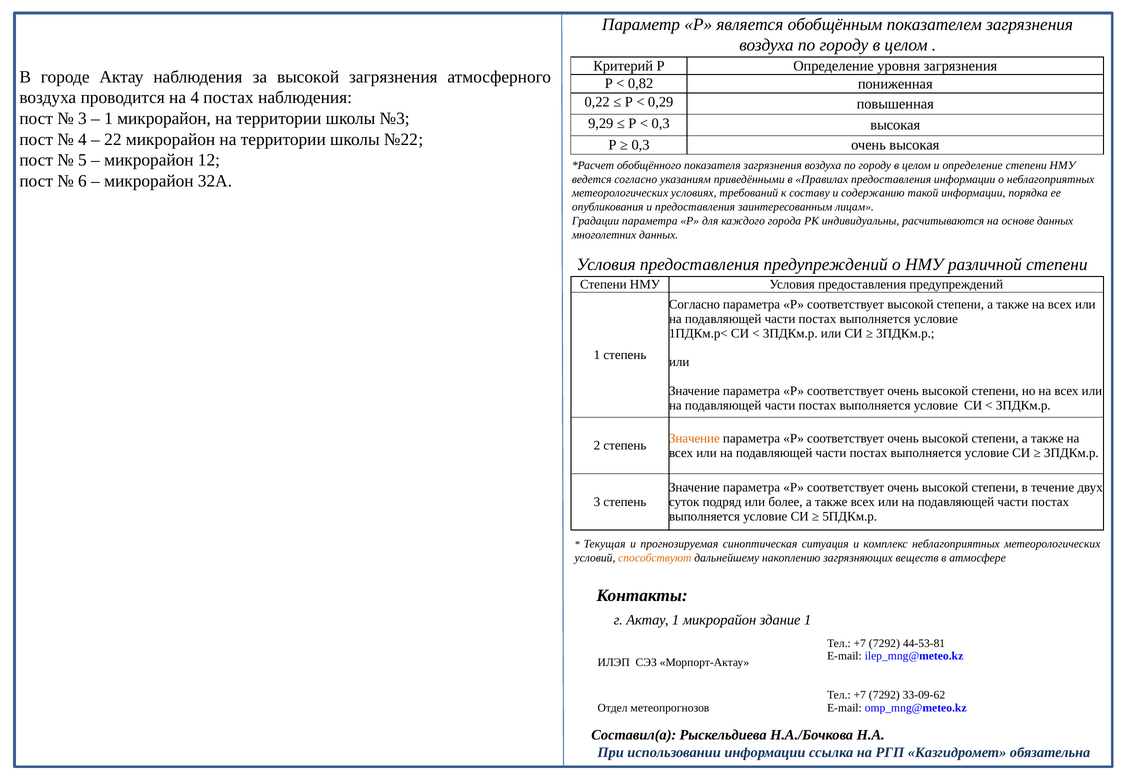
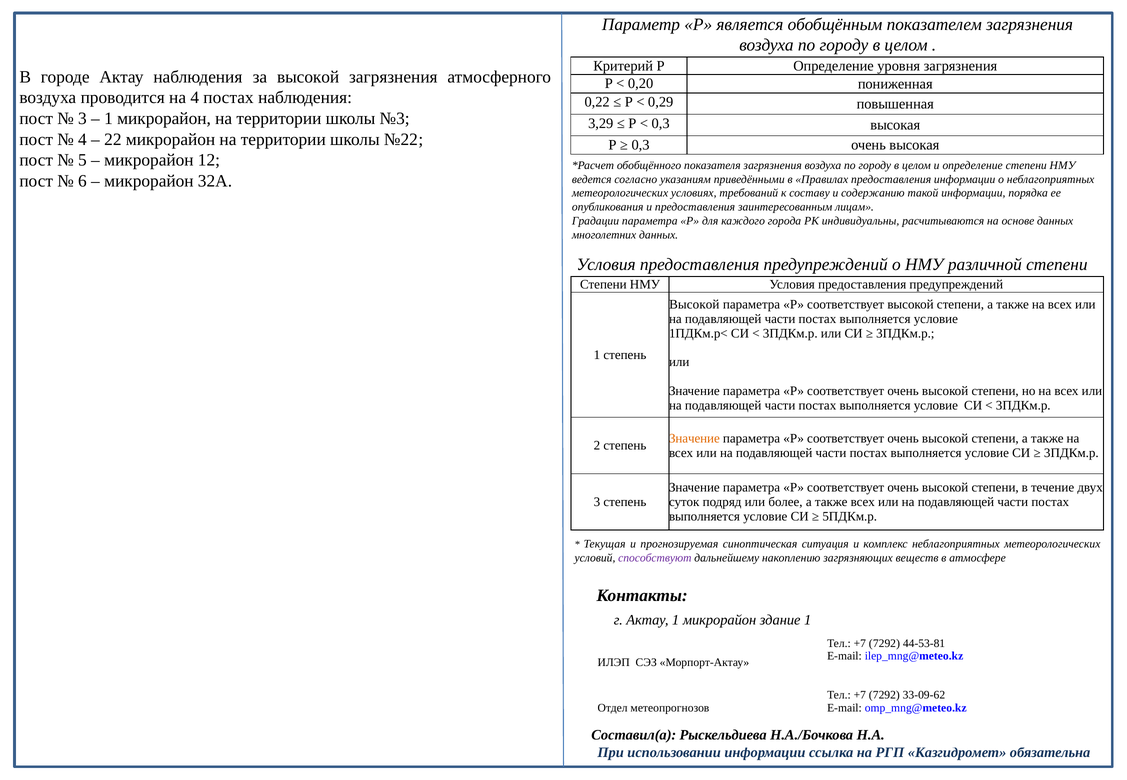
0,82: 0,82 -> 0,20
9,29: 9,29 -> 3,29
Согласно at (694, 305): Согласно -> Высокой
способствуют colour: orange -> purple
